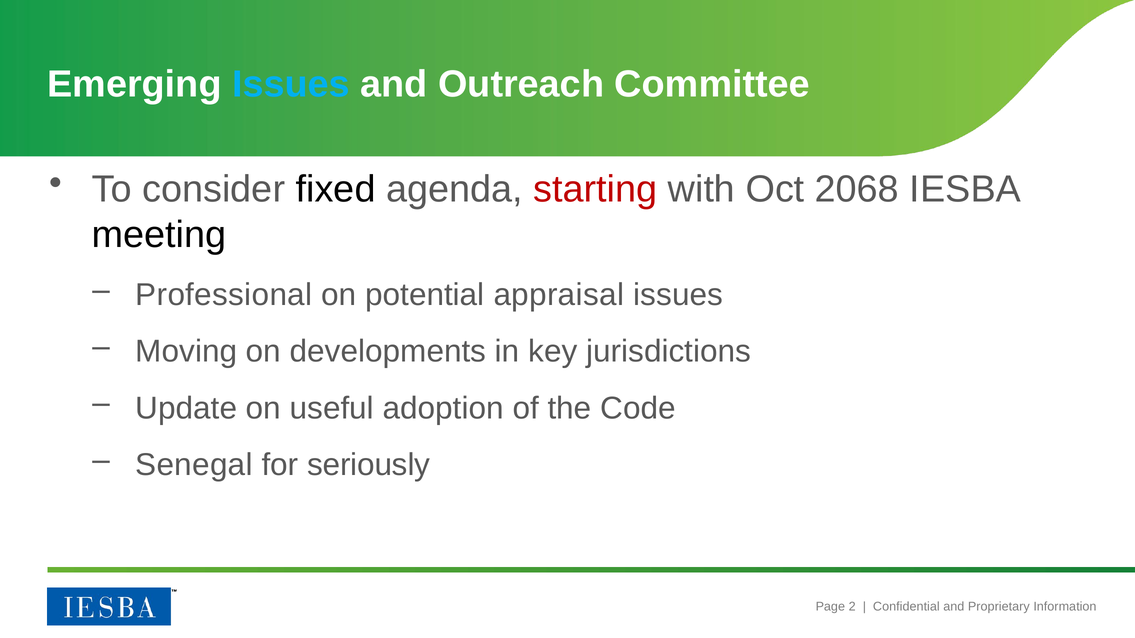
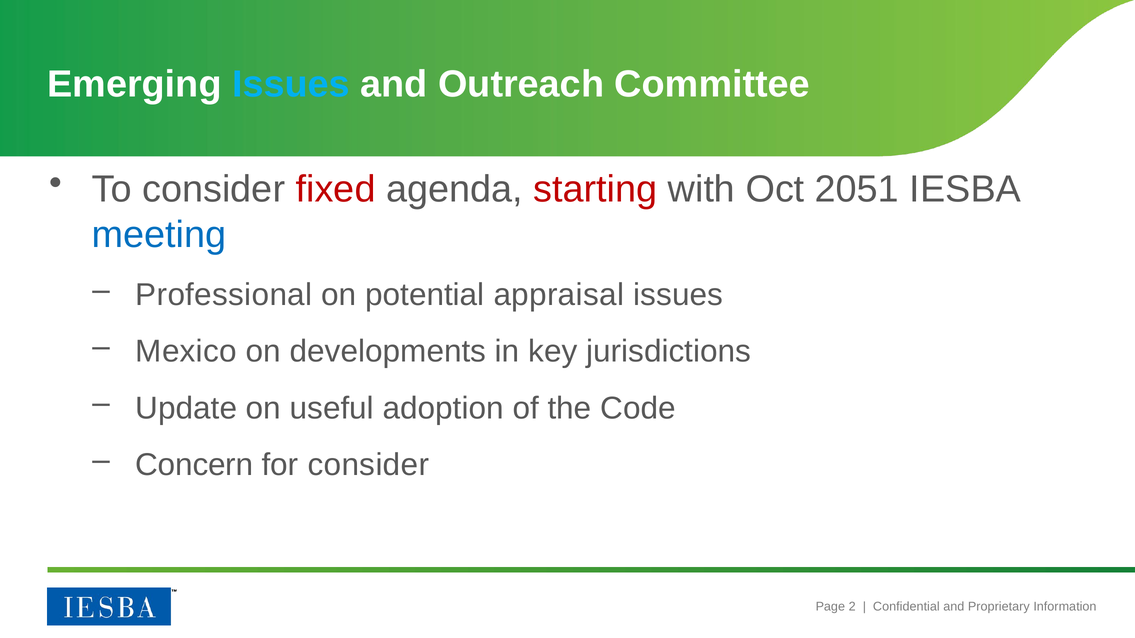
fixed colour: black -> red
2068: 2068 -> 2051
meeting colour: black -> blue
Moving: Moving -> Mexico
Senegal: Senegal -> Concern
for seriously: seriously -> consider
